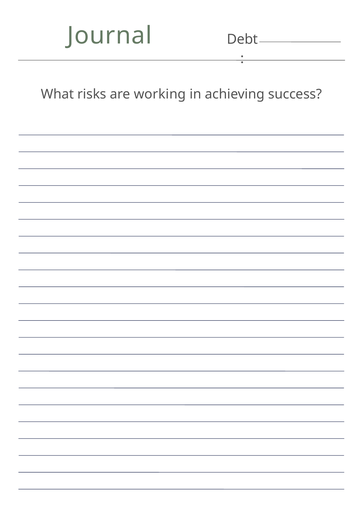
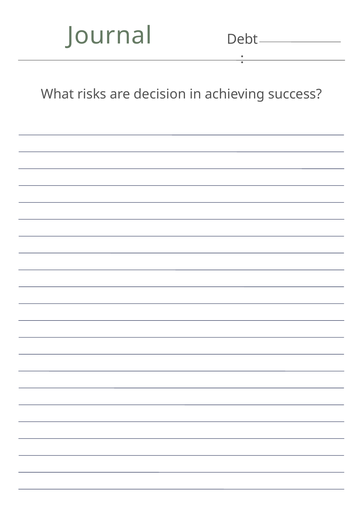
working: working -> decision
